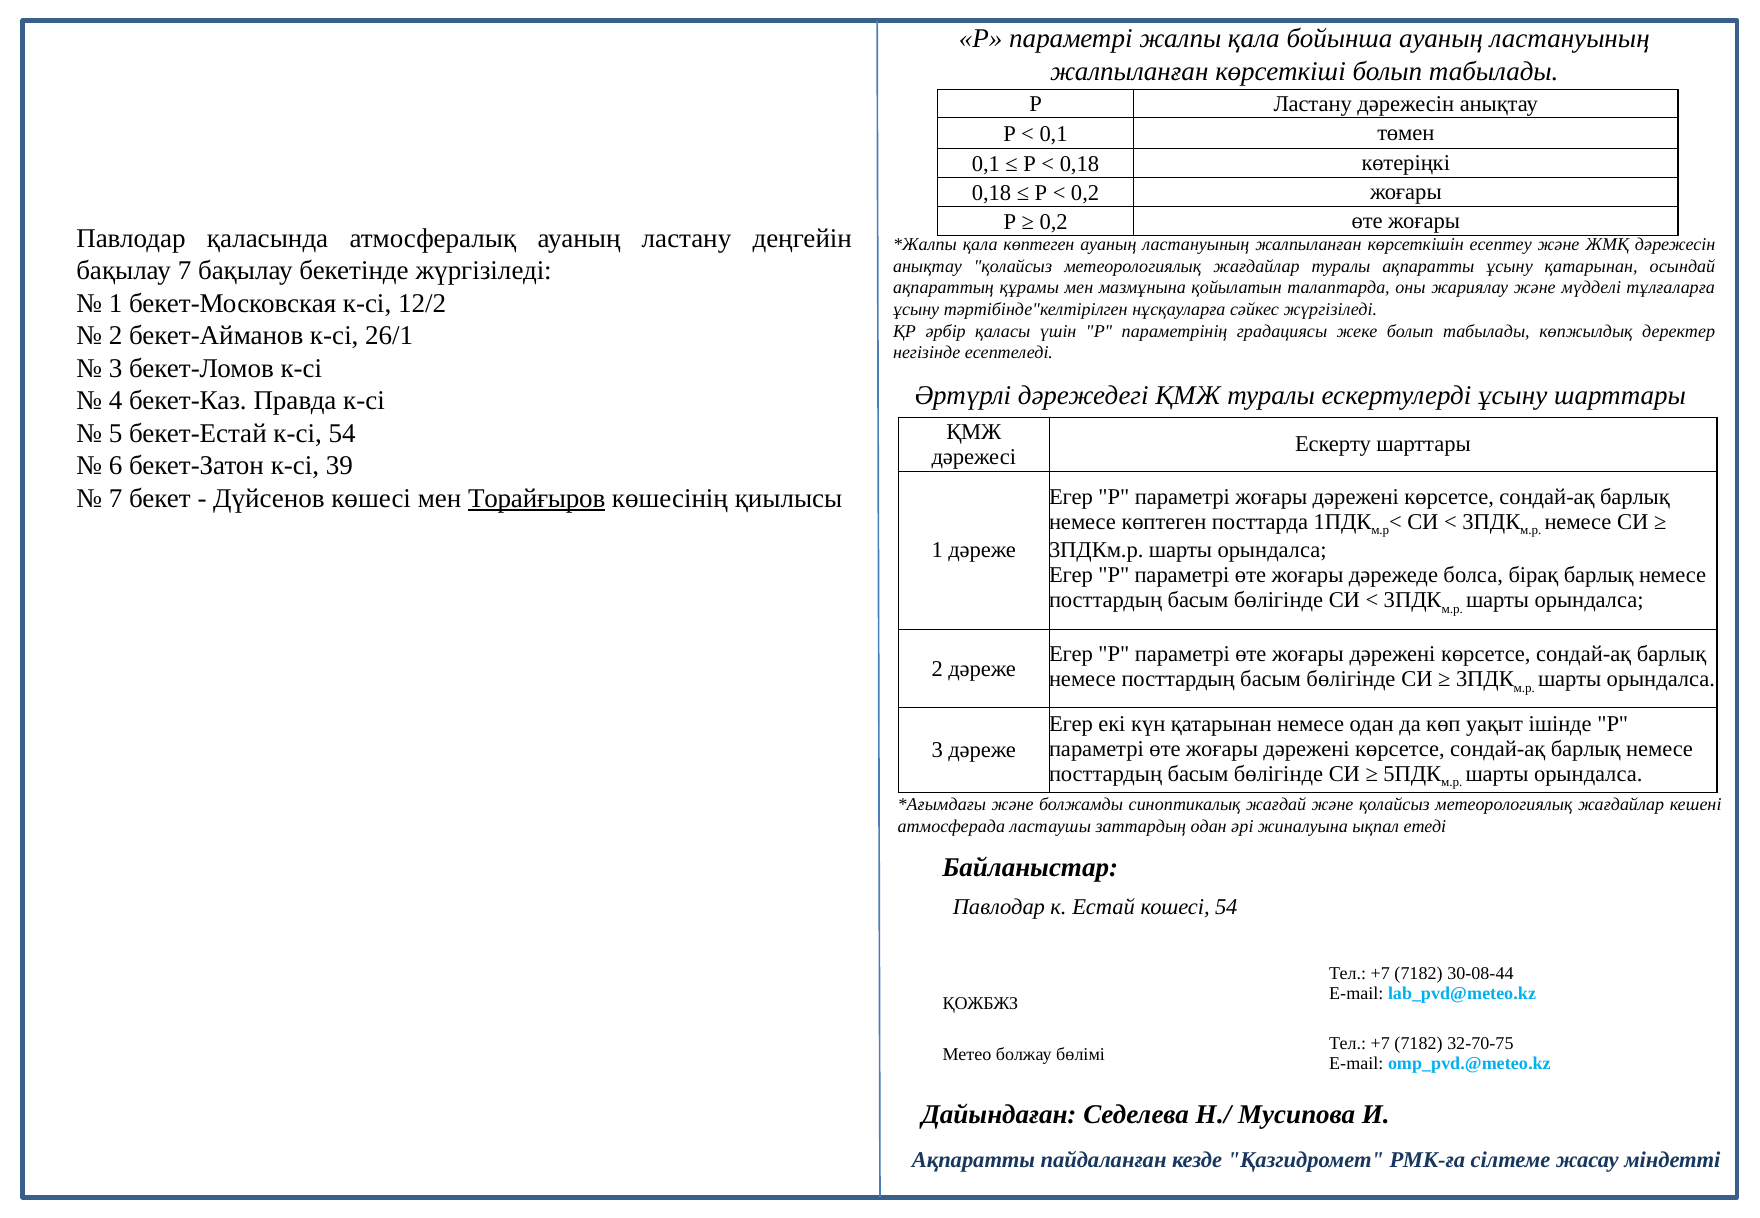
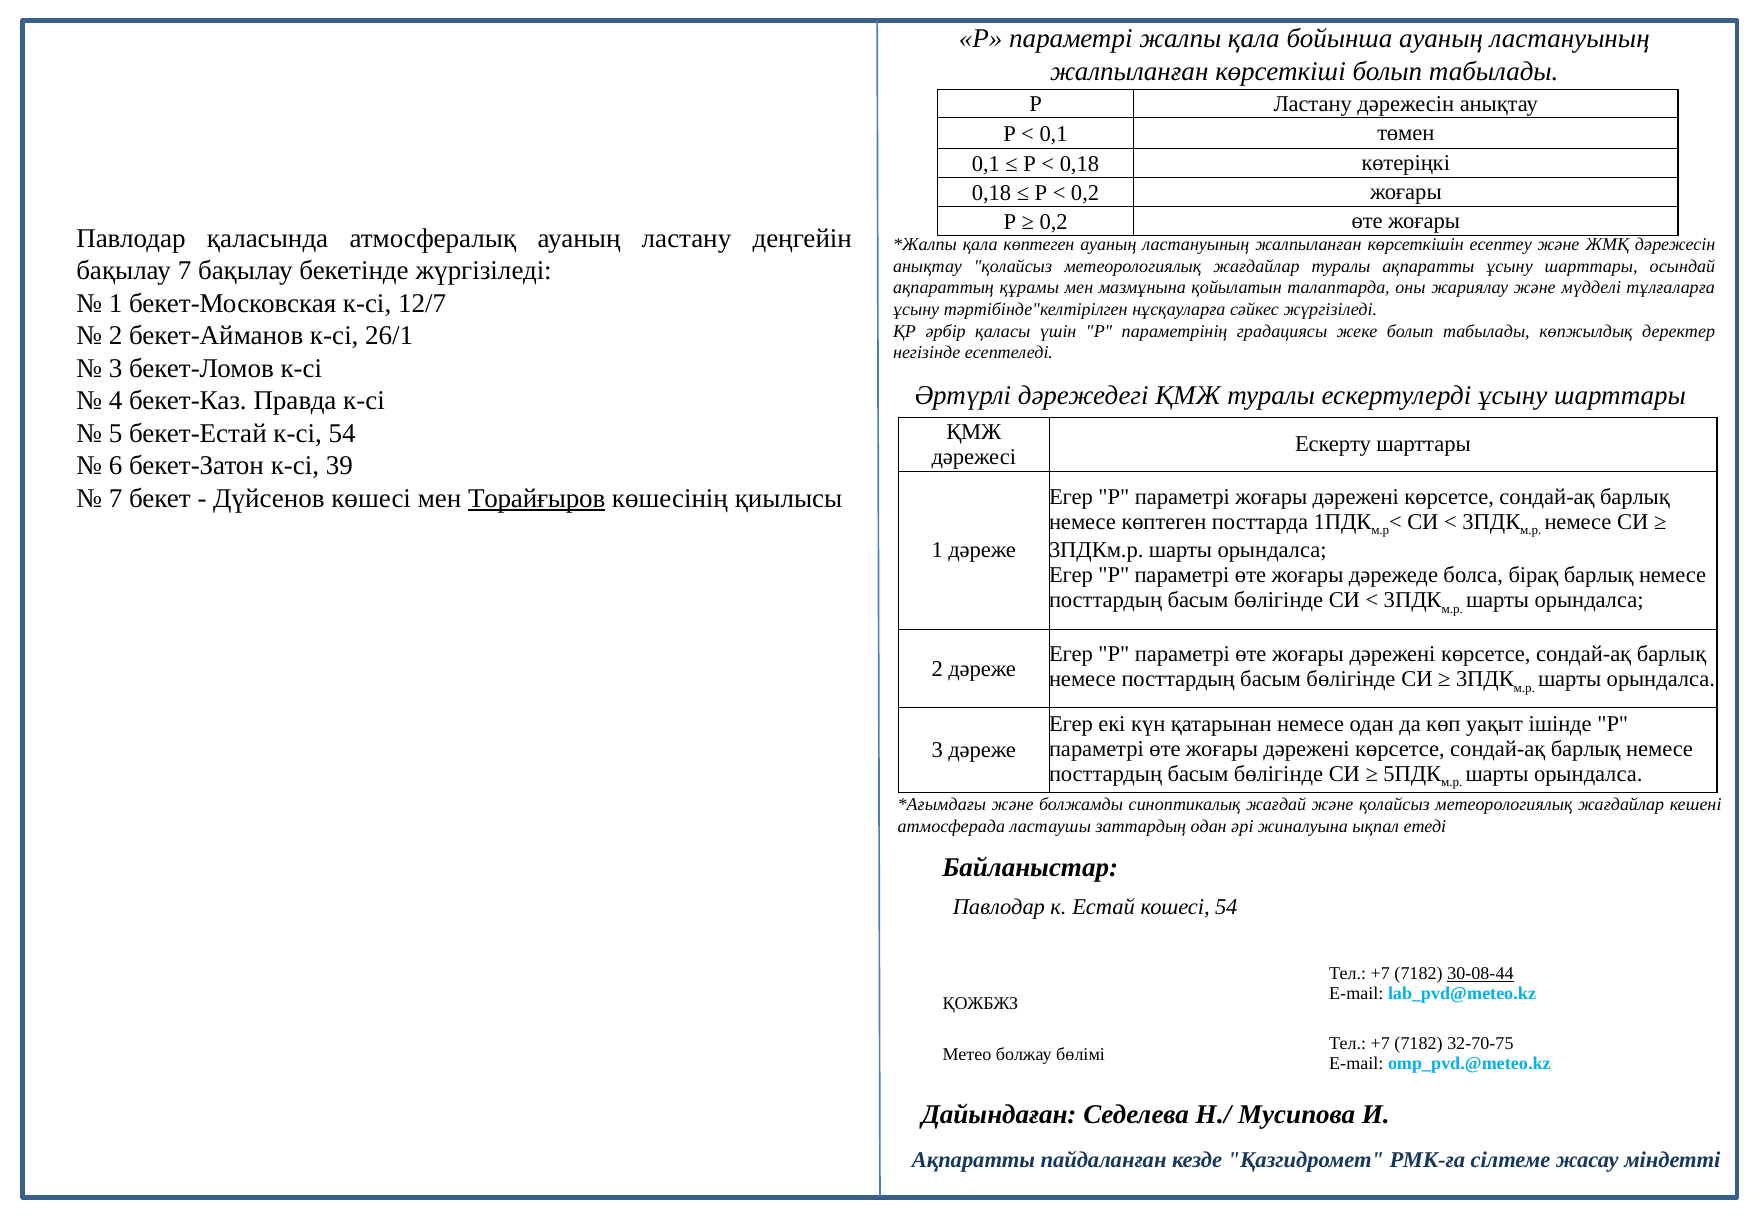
ақпаратты ұсыну қатарынан: қатарынан -> шарттары
12/2: 12/2 -> 12/7
30-08-44 underline: none -> present
